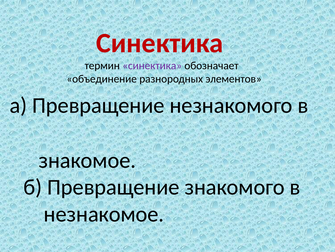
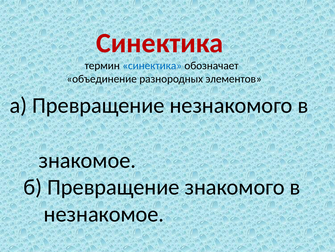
синектика at (152, 65) colour: purple -> blue
